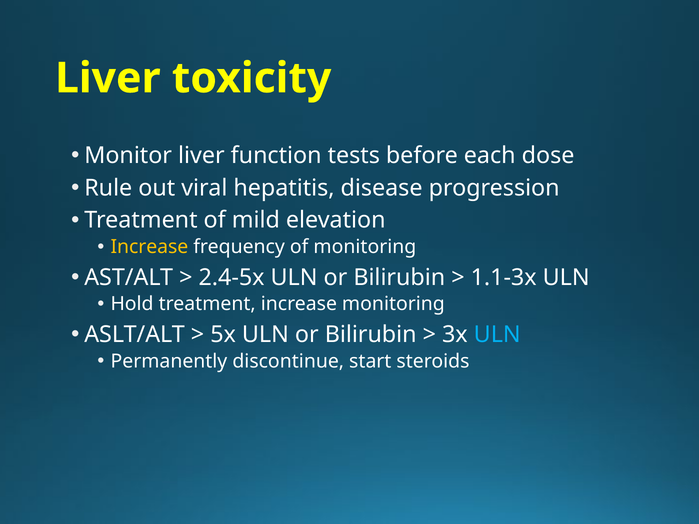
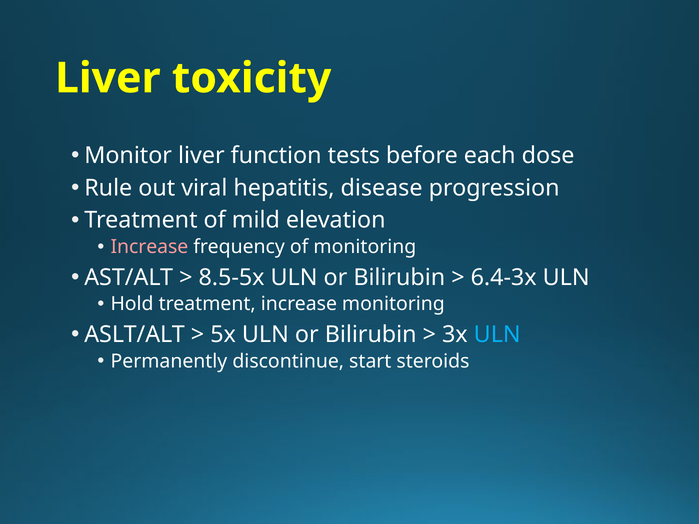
Increase at (149, 247) colour: yellow -> pink
2.4-5x: 2.4-5x -> 8.5-5x
1.1-3x: 1.1-3x -> 6.4-3x
